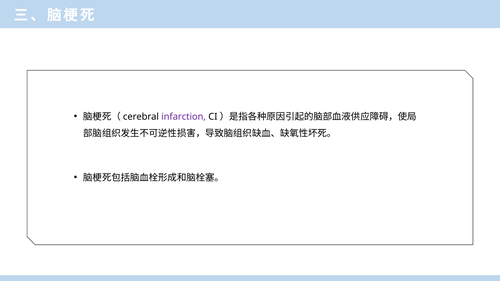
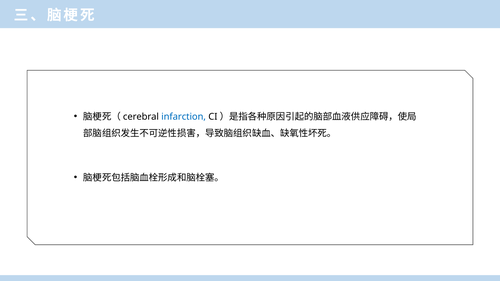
infarction colour: purple -> blue
